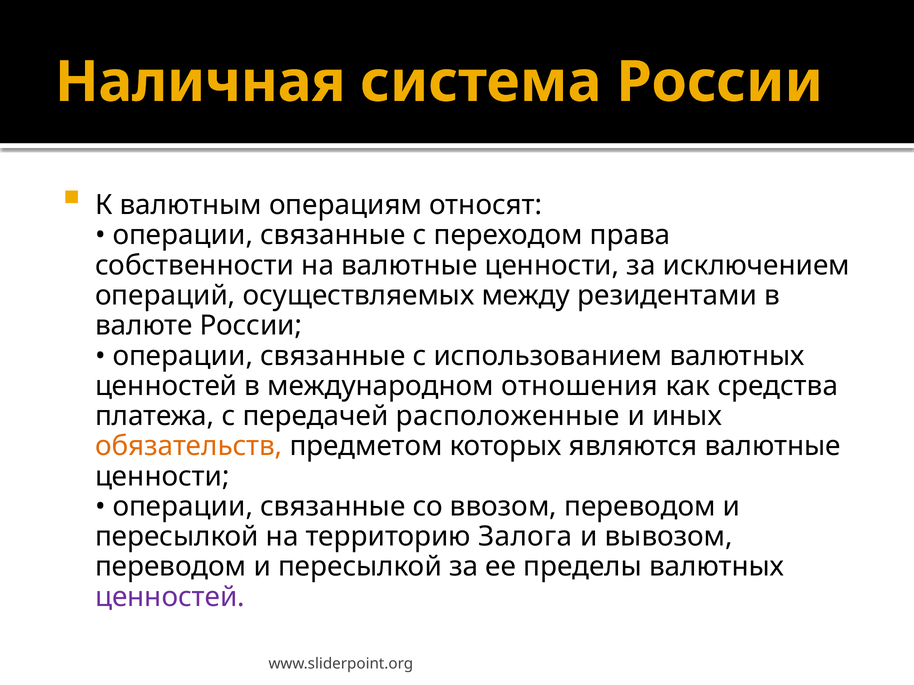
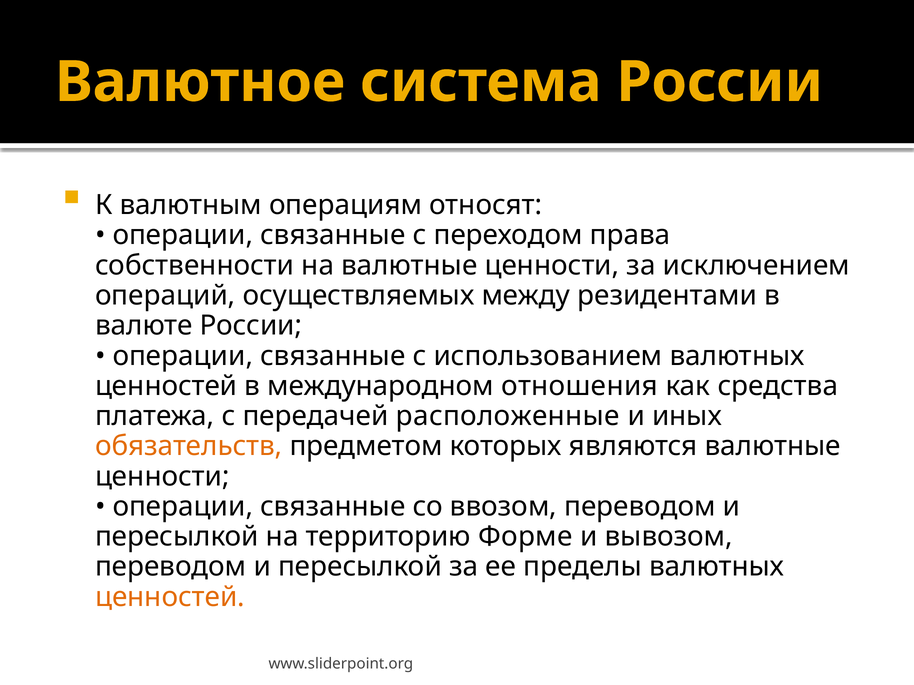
Наличная: Наличная -> Валютное
Залога: Залога -> Форме
ценностей at (170, 597) colour: purple -> orange
